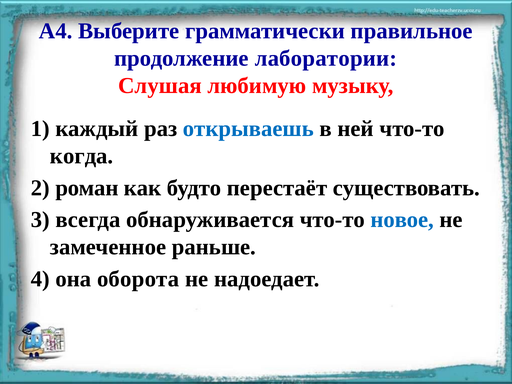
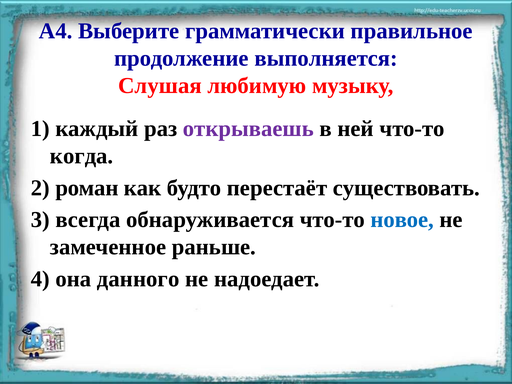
лаборатории: лаборатории -> выполняется
открываешь colour: blue -> purple
оборота: оборота -> данного
